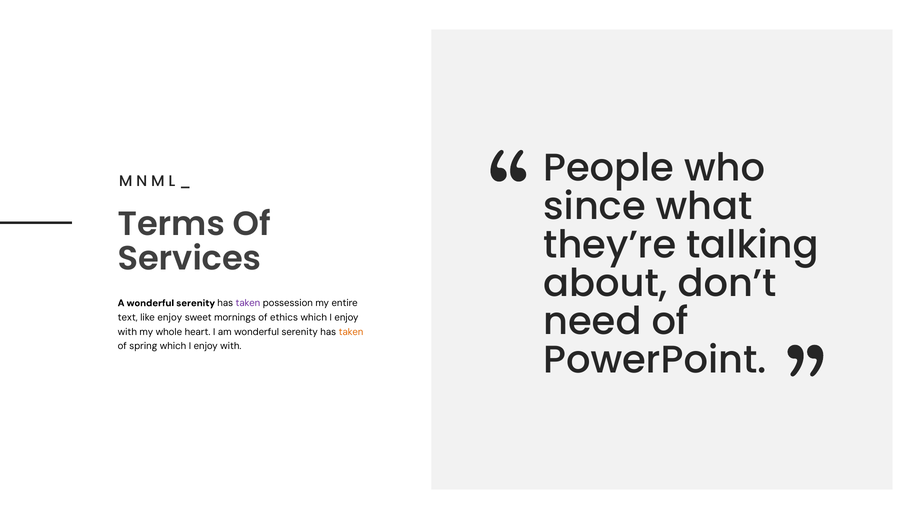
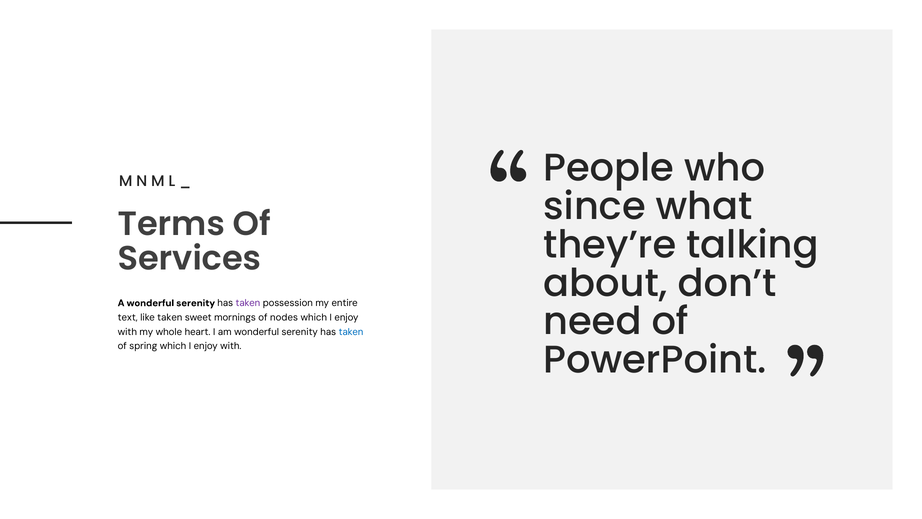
like enjoy: enjoy -> taken
ethics: ethics -> nodes
taken at (351, 332) colour: orange -> blue
